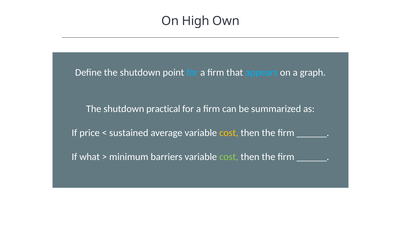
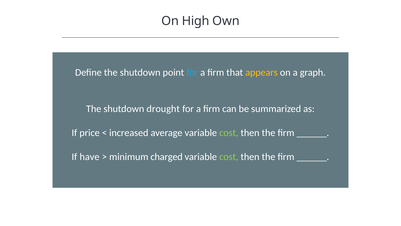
appears colour: light blue -> yellow
practical: practical -> drought
sustained: sustained -> increased
cost at (229, 133) colour: yellow -> light green
what: what -> have
barriers: barriers -> charged
